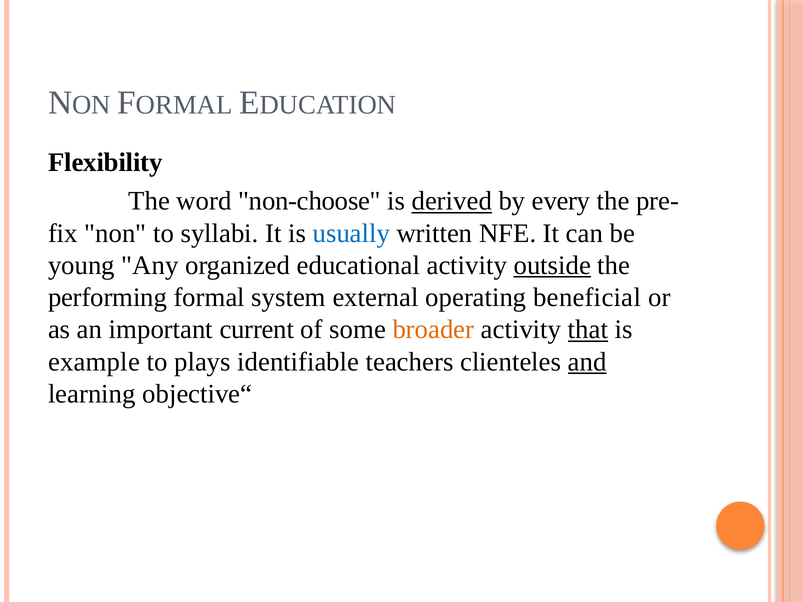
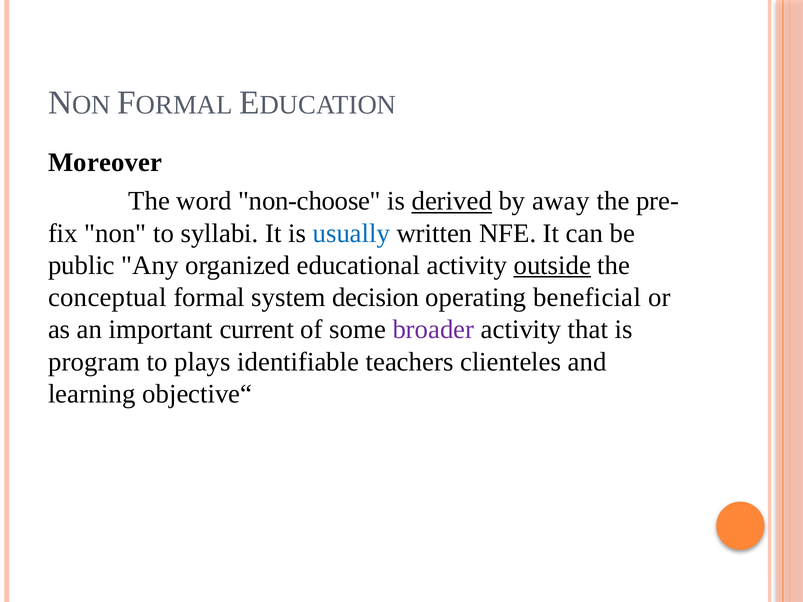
Flexibility: Flexibility -> Moreover
every: every -> away
young: young -> public
performing: performing -> conceptual
external: external -> decision
broader colour: orange -> purple
that underline: present -> none
example: example -> program
and underline: present -> none
